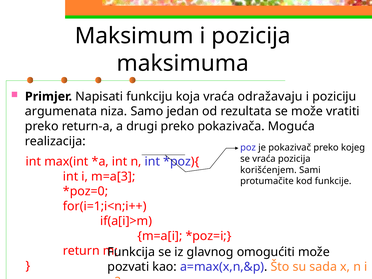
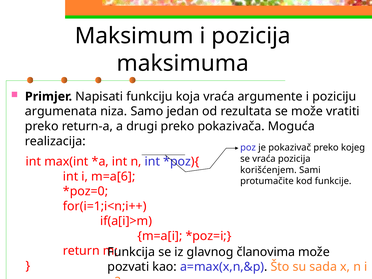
odražavaju: odražavaju -> argumente
m=a[3: m=a[3 -> m=a[6
omogućiti: omogućiti -> članovima
